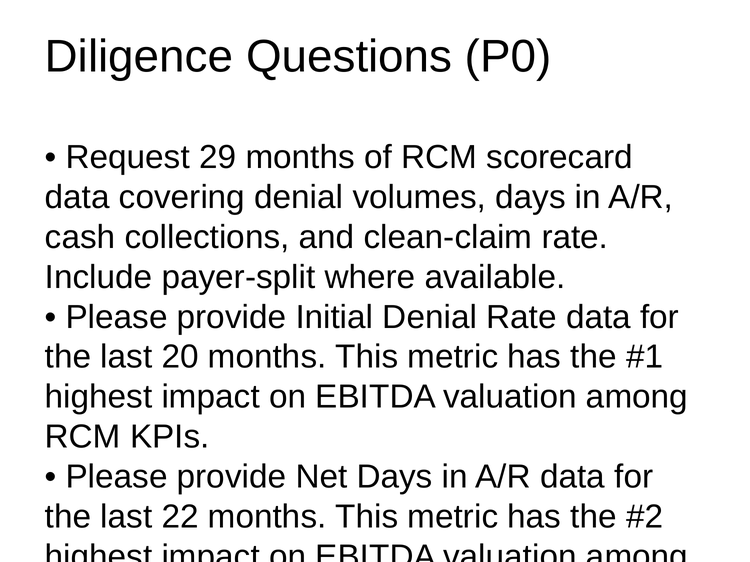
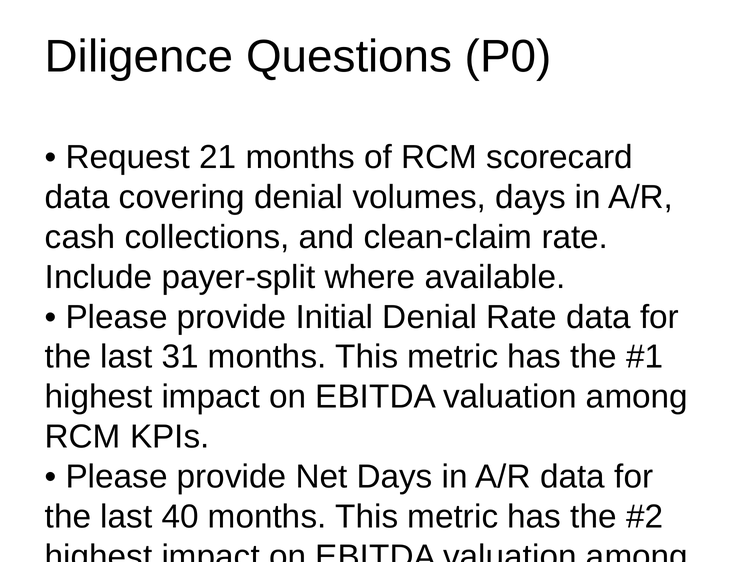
29: 29 -> 21
20: 20 -> 31
22: 22 -> 40
